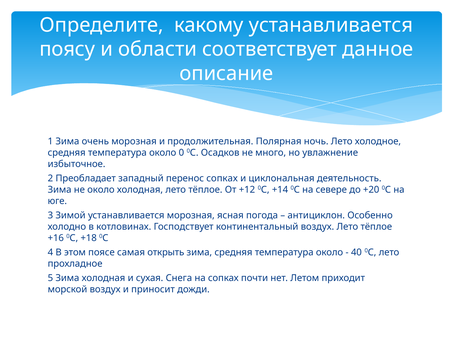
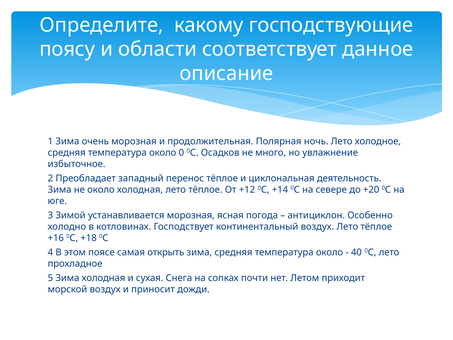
какому устанавливается: устанавливается -> господствующие
перенос сопках: сопках -> тёплое
